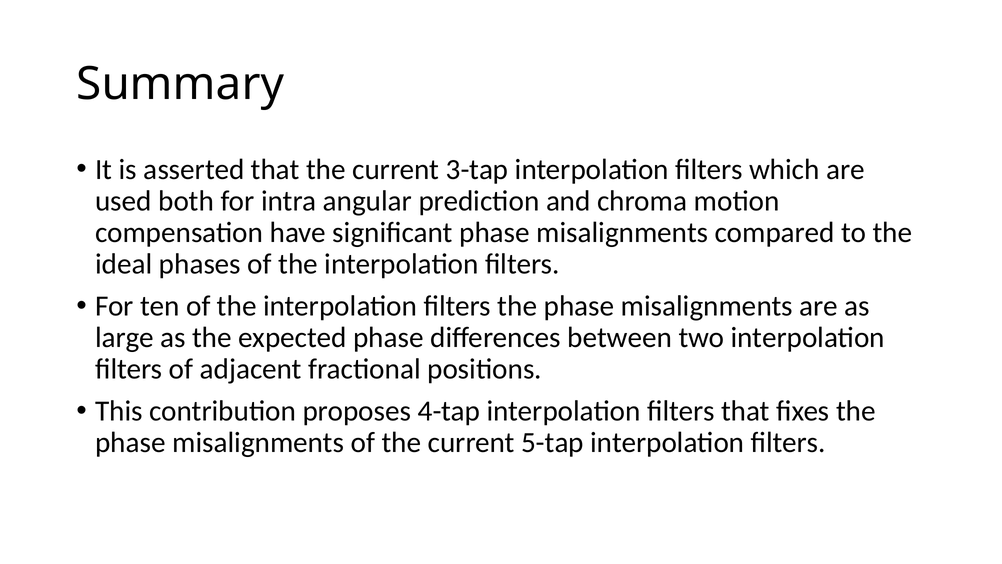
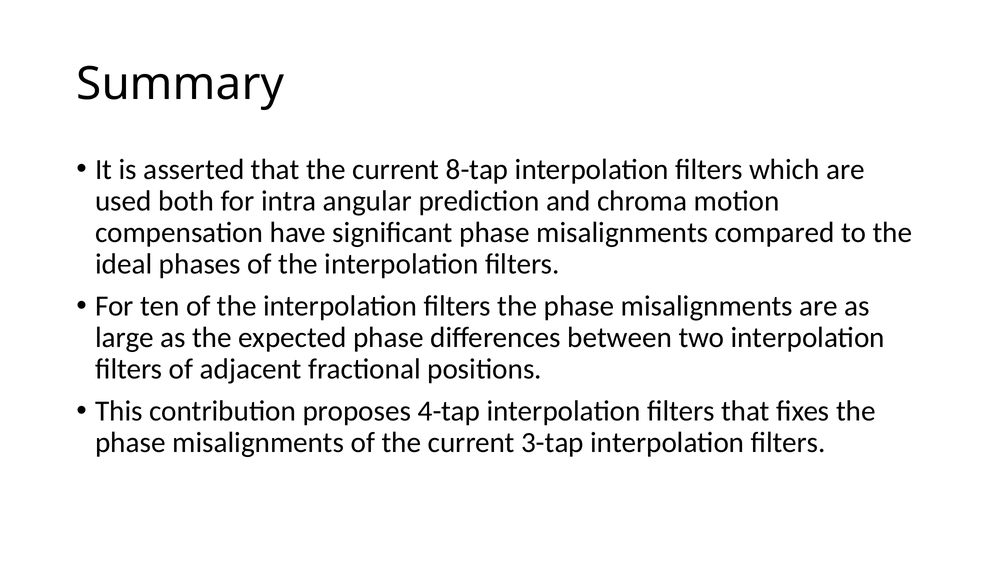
3-tap: 3-tap -> 8-tap
5-tap: 5-tap -> 3-tap
